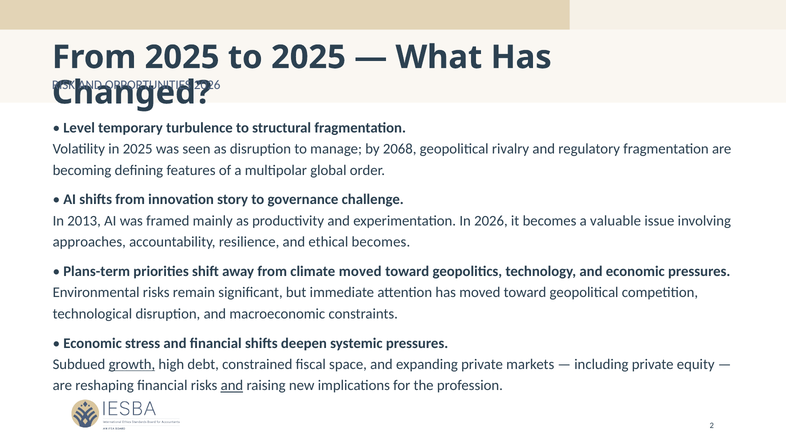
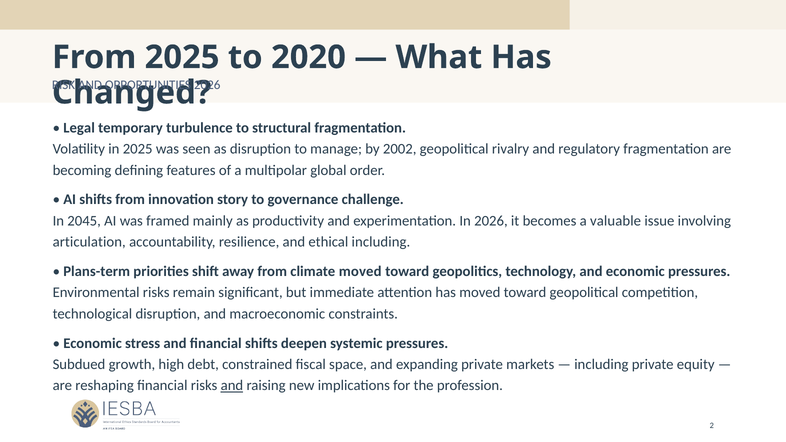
to 2025: 2025 -> 2020
Level: Level -> Legal
2068: 2068 -> 2002
2013: 2013 -> 2045
approaches: approaches -> articulation
ethical becomes: becomes -> including
growth underline: present -> none
